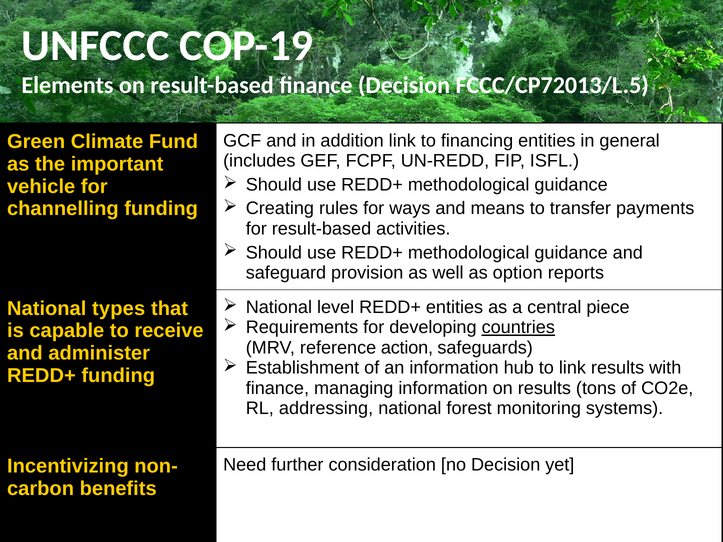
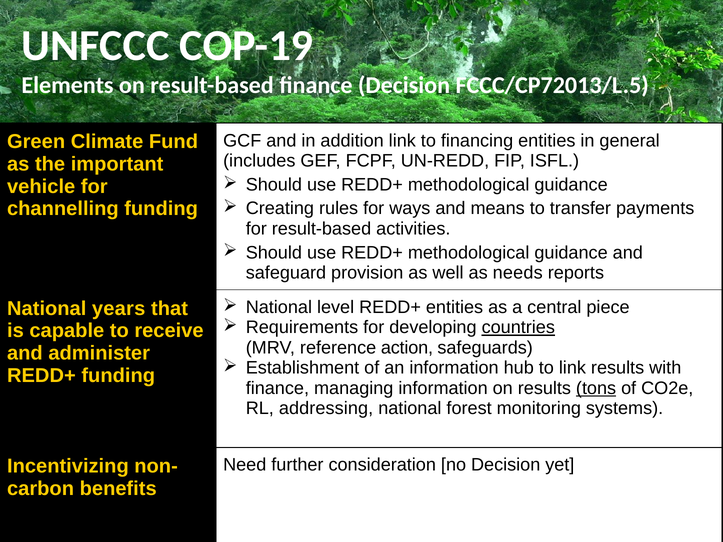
option: option -> needs
types: types -> years
tons underline: none -> present
